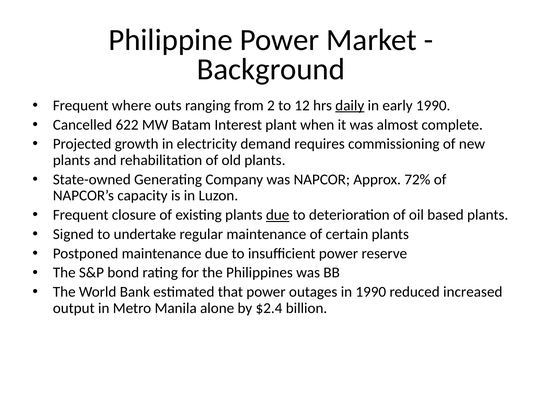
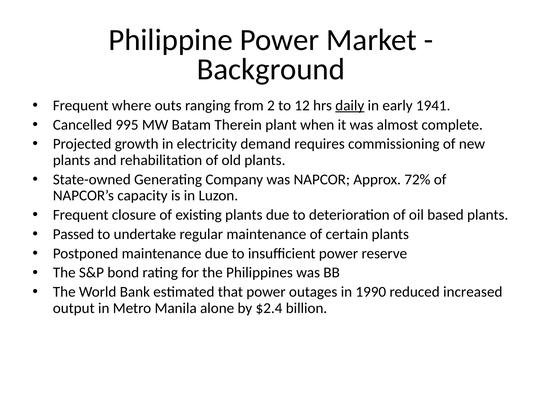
early 1990: 1990 -> 1941
622: 622 -> 995
Interest: Interest -> Therein
due at (278, 215) underline: present -> none
Signed: Signed -> Passed
